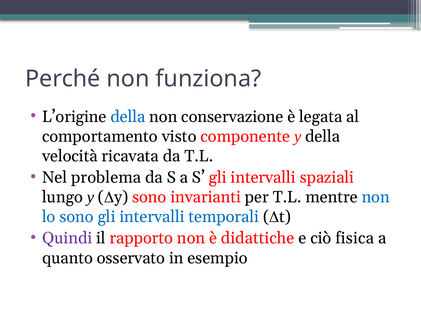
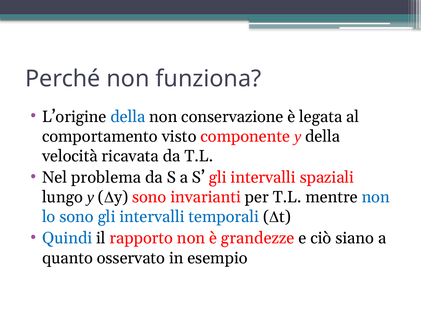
Quindi colour: purple -> blue
didattiche: didattiche -> grandezze
fisica: fisica -> siano
